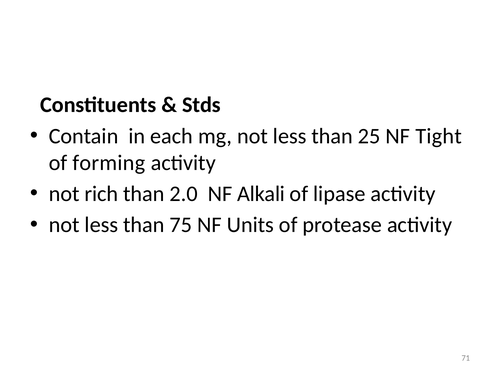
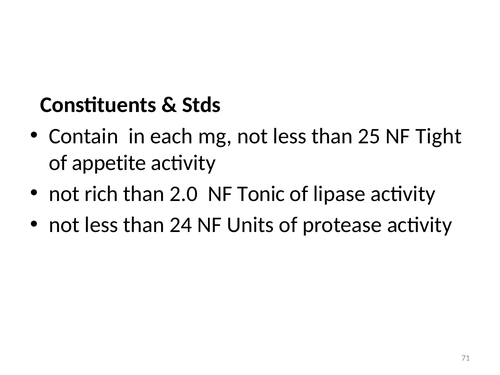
forming: forming -> appetite
Alkali: Alkali -> Tonic
75: 75 -> 24
